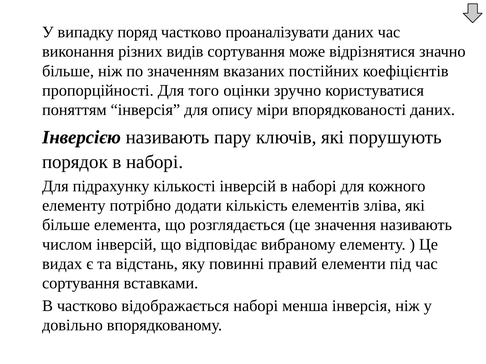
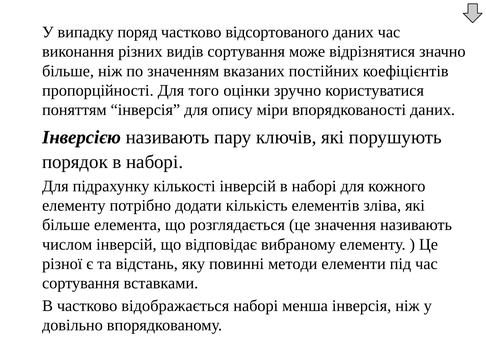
проаналізувати: проаналізувати -> відсортованого
видах: видах -> різної
правий: правий -> методи
